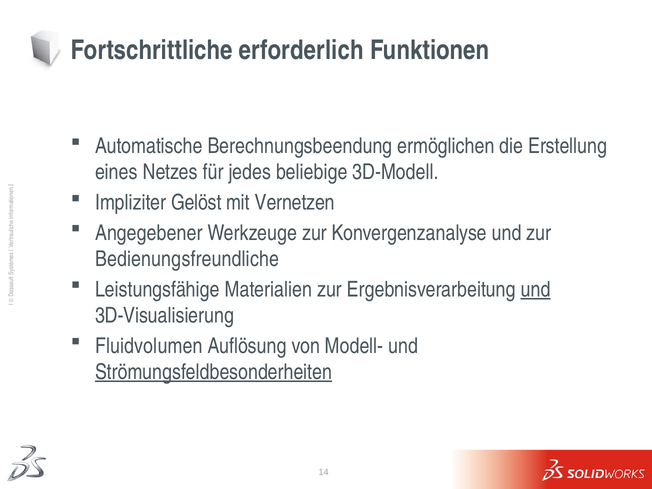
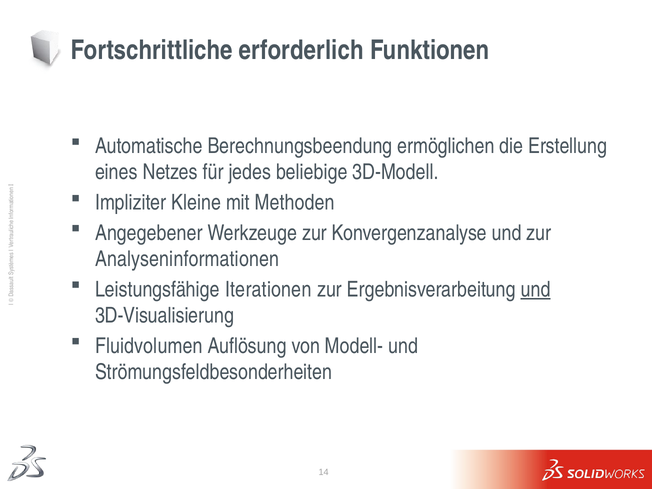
Gelöst: Gelöst -> Kleine
Vernetzen: Vernetzen -> Methoden
Bedienungsfreundliche: Bedienungsfreundliche -> Analyseninformationen
Materialien: Materialien -> Iterationen
Strömungsfeldbesonderheiten underline: present -> none
